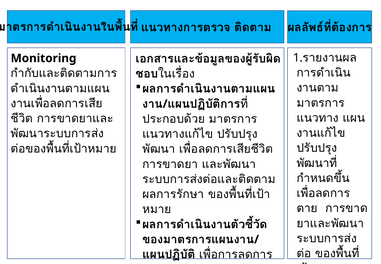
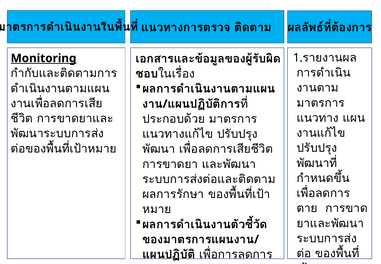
Monitoring underline: none -> present
